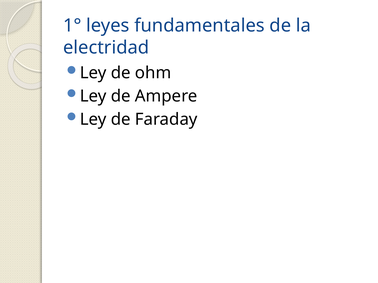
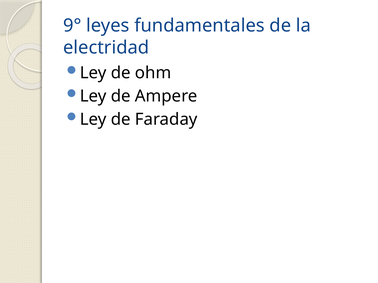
1°: 1° -> 9°
